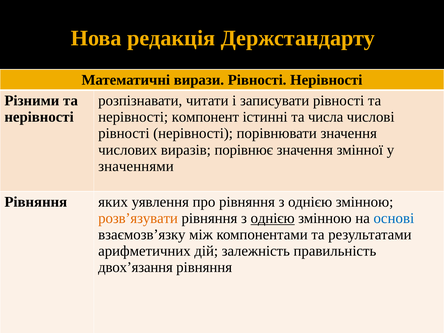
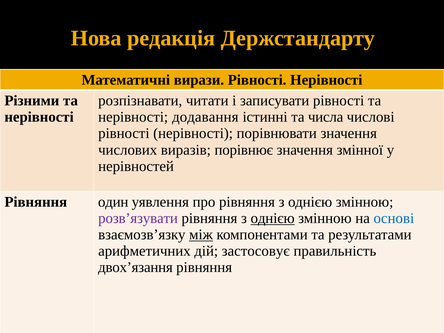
компонент: компонент -> додавання
значеннями: значеннями -> нерівностей
яких: яких -> один
розв’язувати colour: orange -> purple
між underline: none -> present
залежність: залежність -> застосовує
